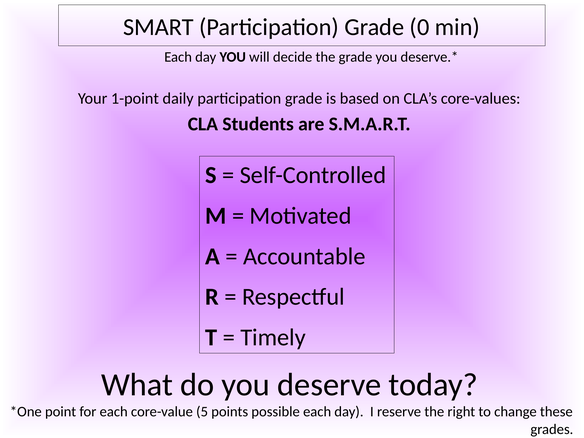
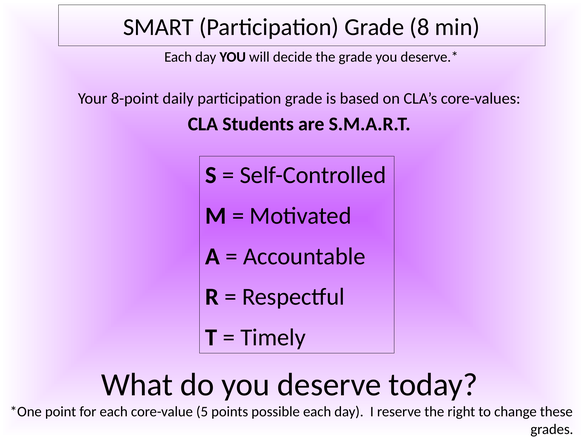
0: 0 -> 8
1-point: 1-point -> 8-point
